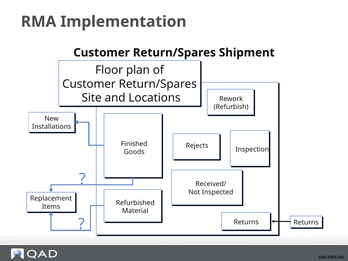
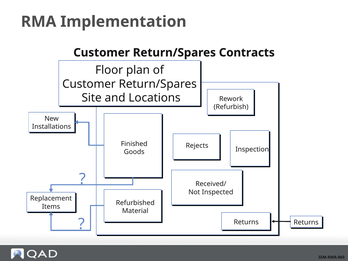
Shipment: Shipment -> Contracts
